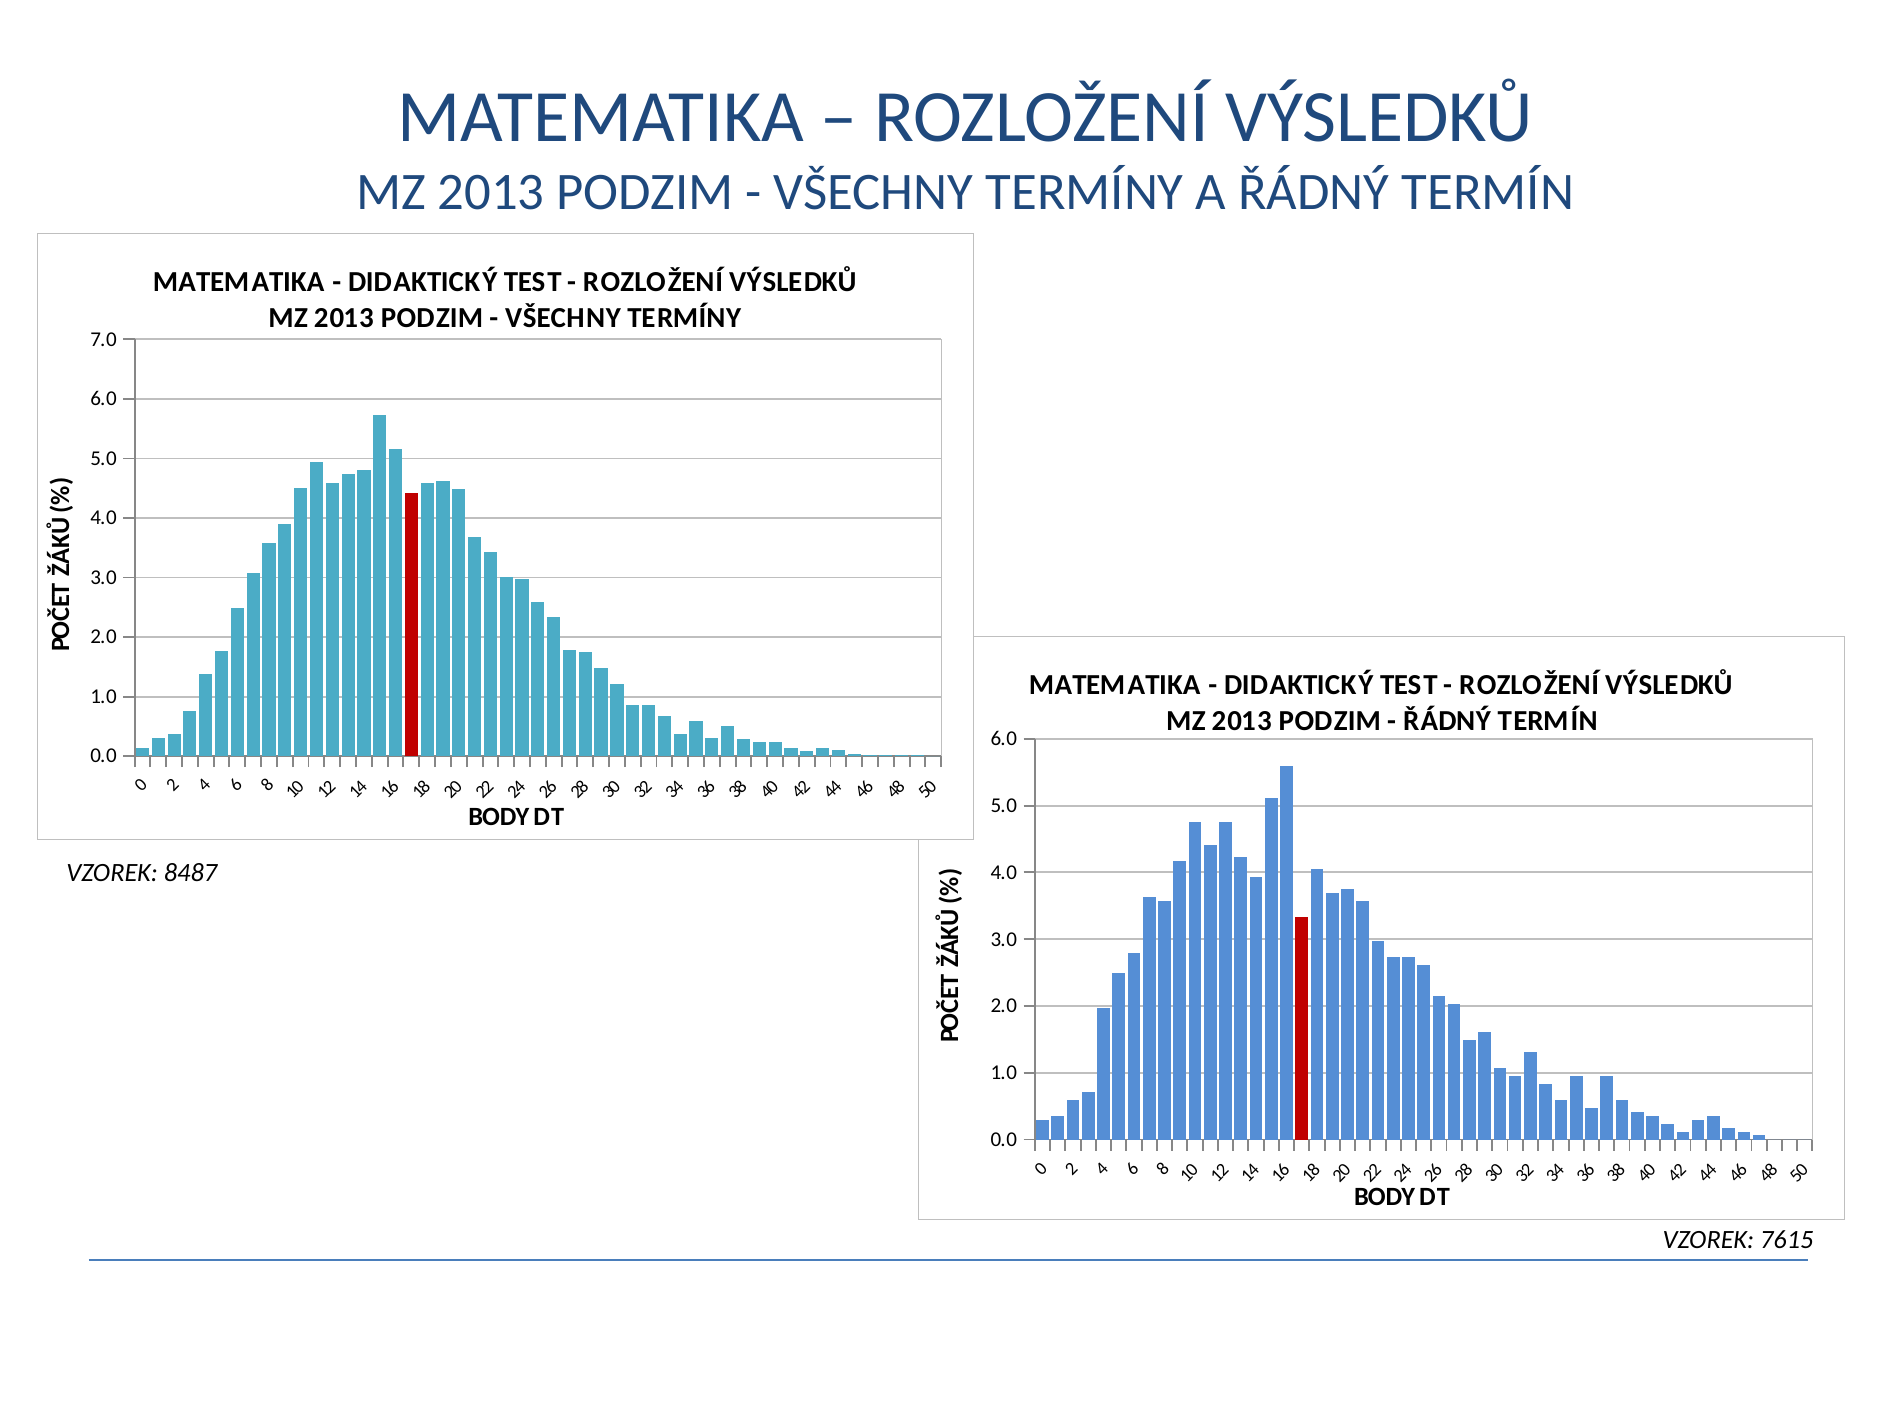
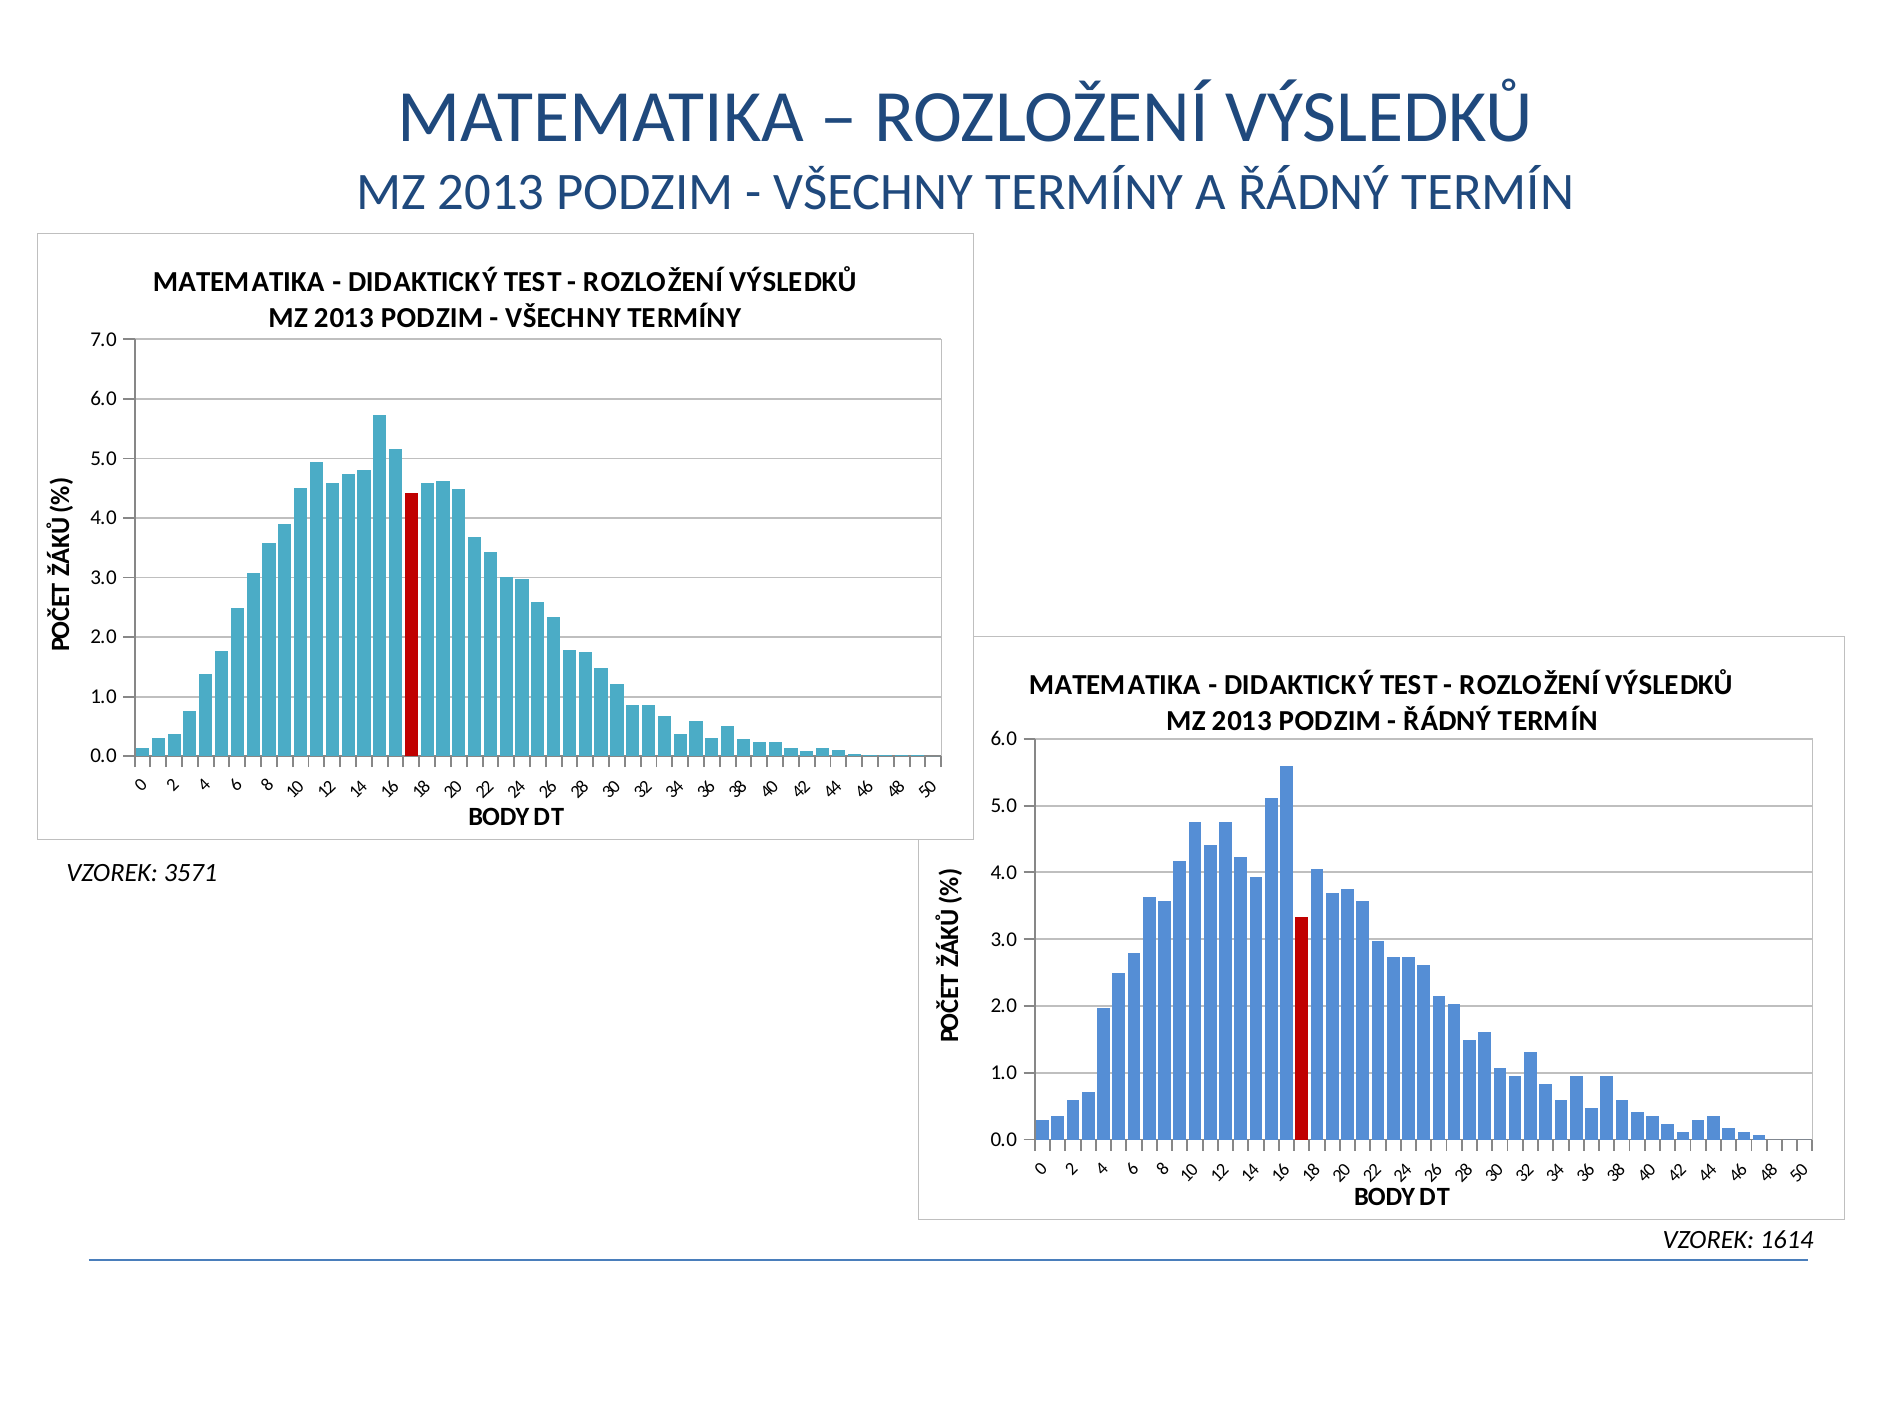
8487: 8487 -> 3571
7615: 7615 -> 1614
